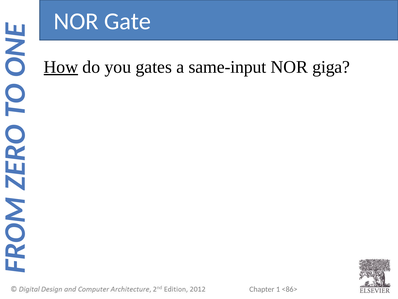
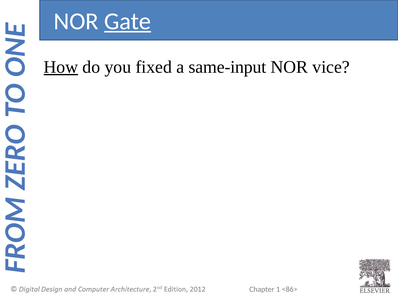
Gate underline: none -> present
gates: gates -> fixed
giga: giga -> vice
